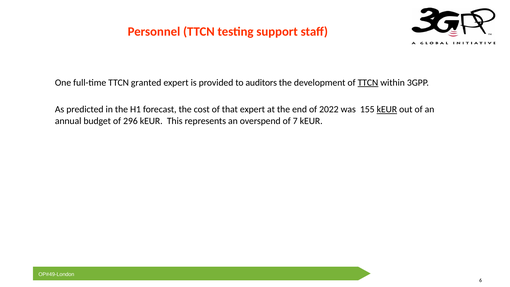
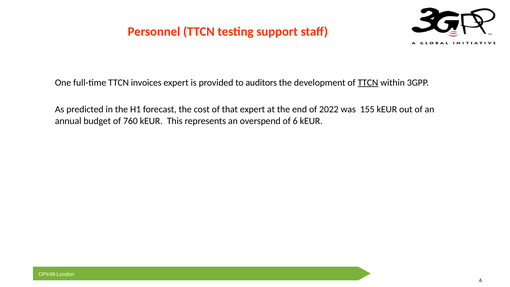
granted: granted -> invoices
kEUR at (387, 109) underline: present -> none
296: 296 -> 760
of 7: 7 -> 6
